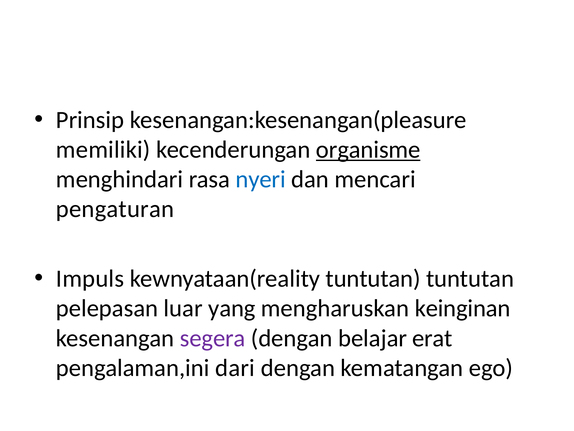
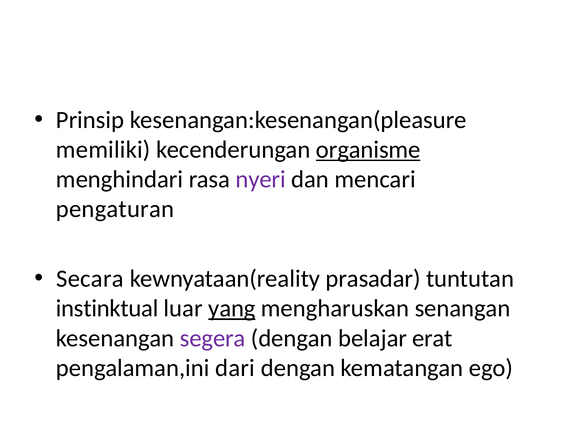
nyeri colour: blue -> purple
Impuls: Impuls -> Secara
kewnyataan(reality tuntutan: tuntutan -> prasadar
pelepasan: pelepasan -> instinktual
yang underline: none -> present
keinginan: keinginan -> senangan
